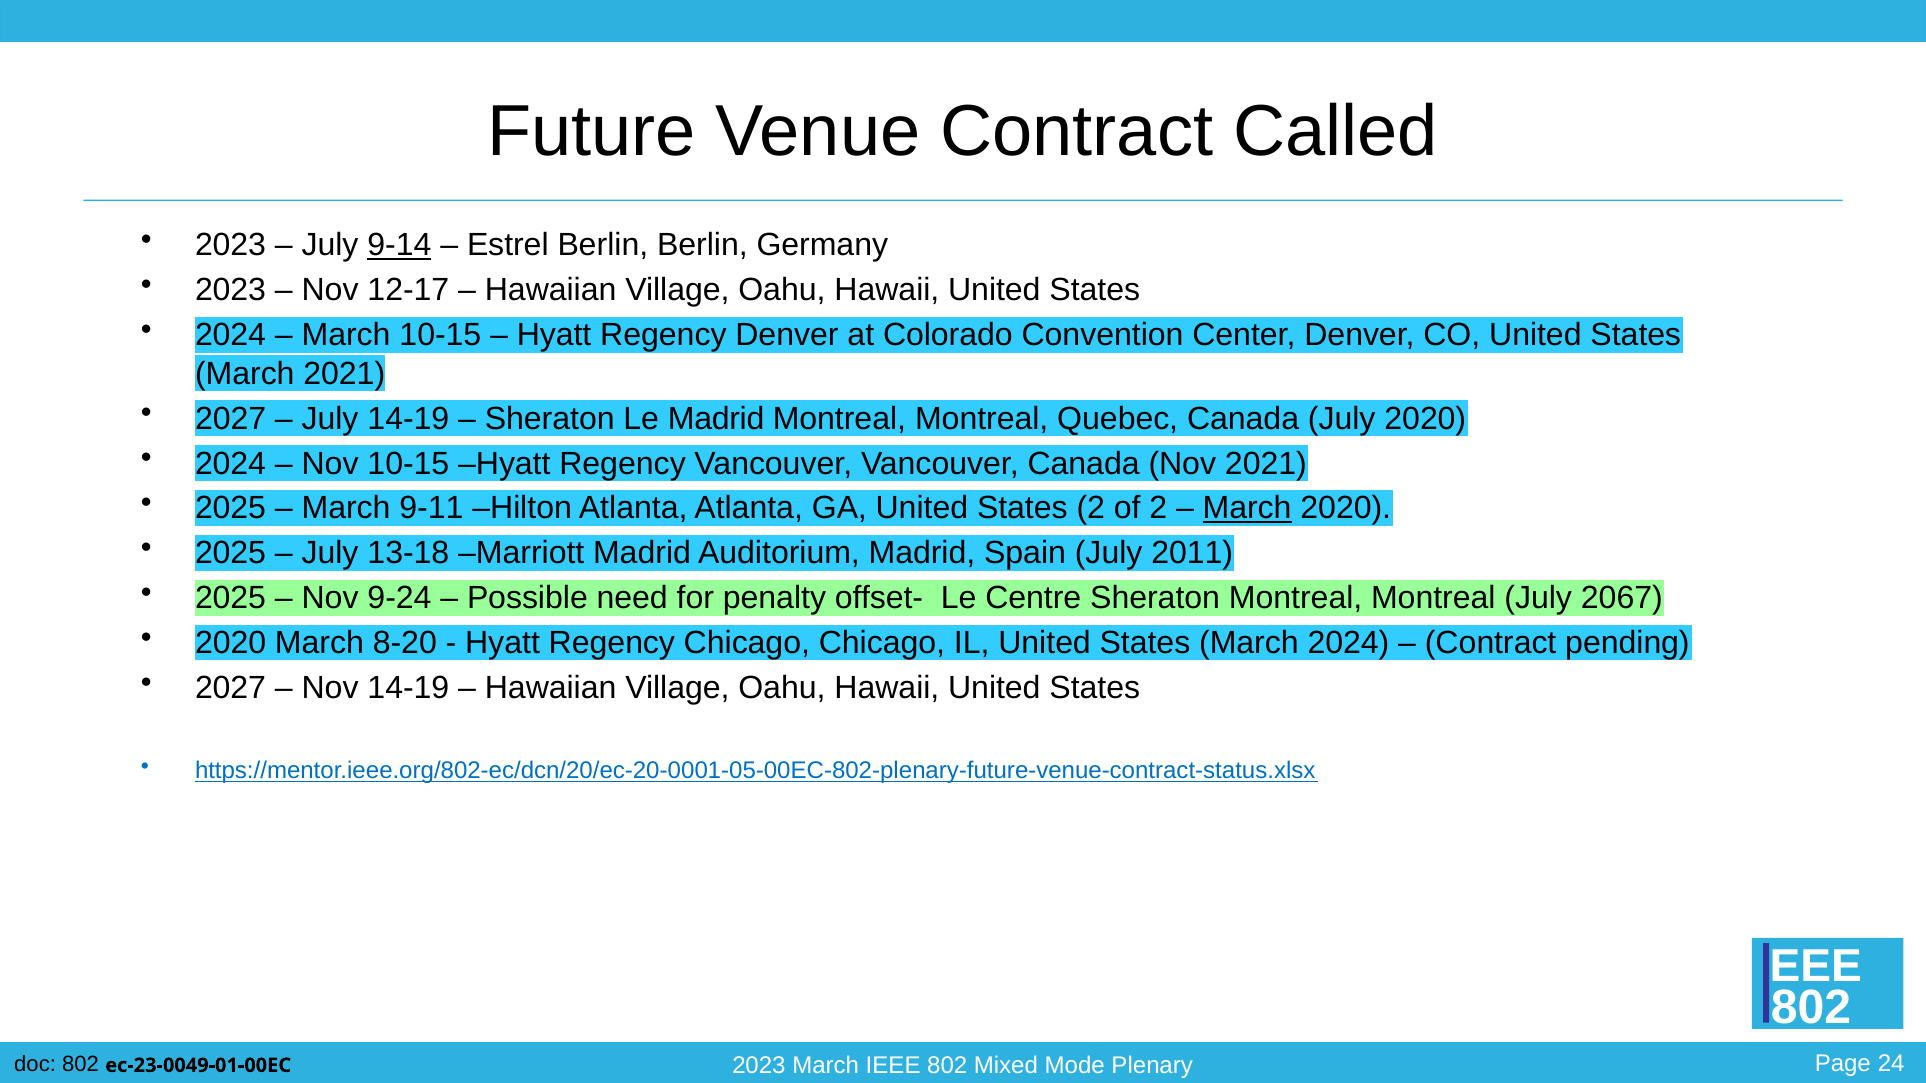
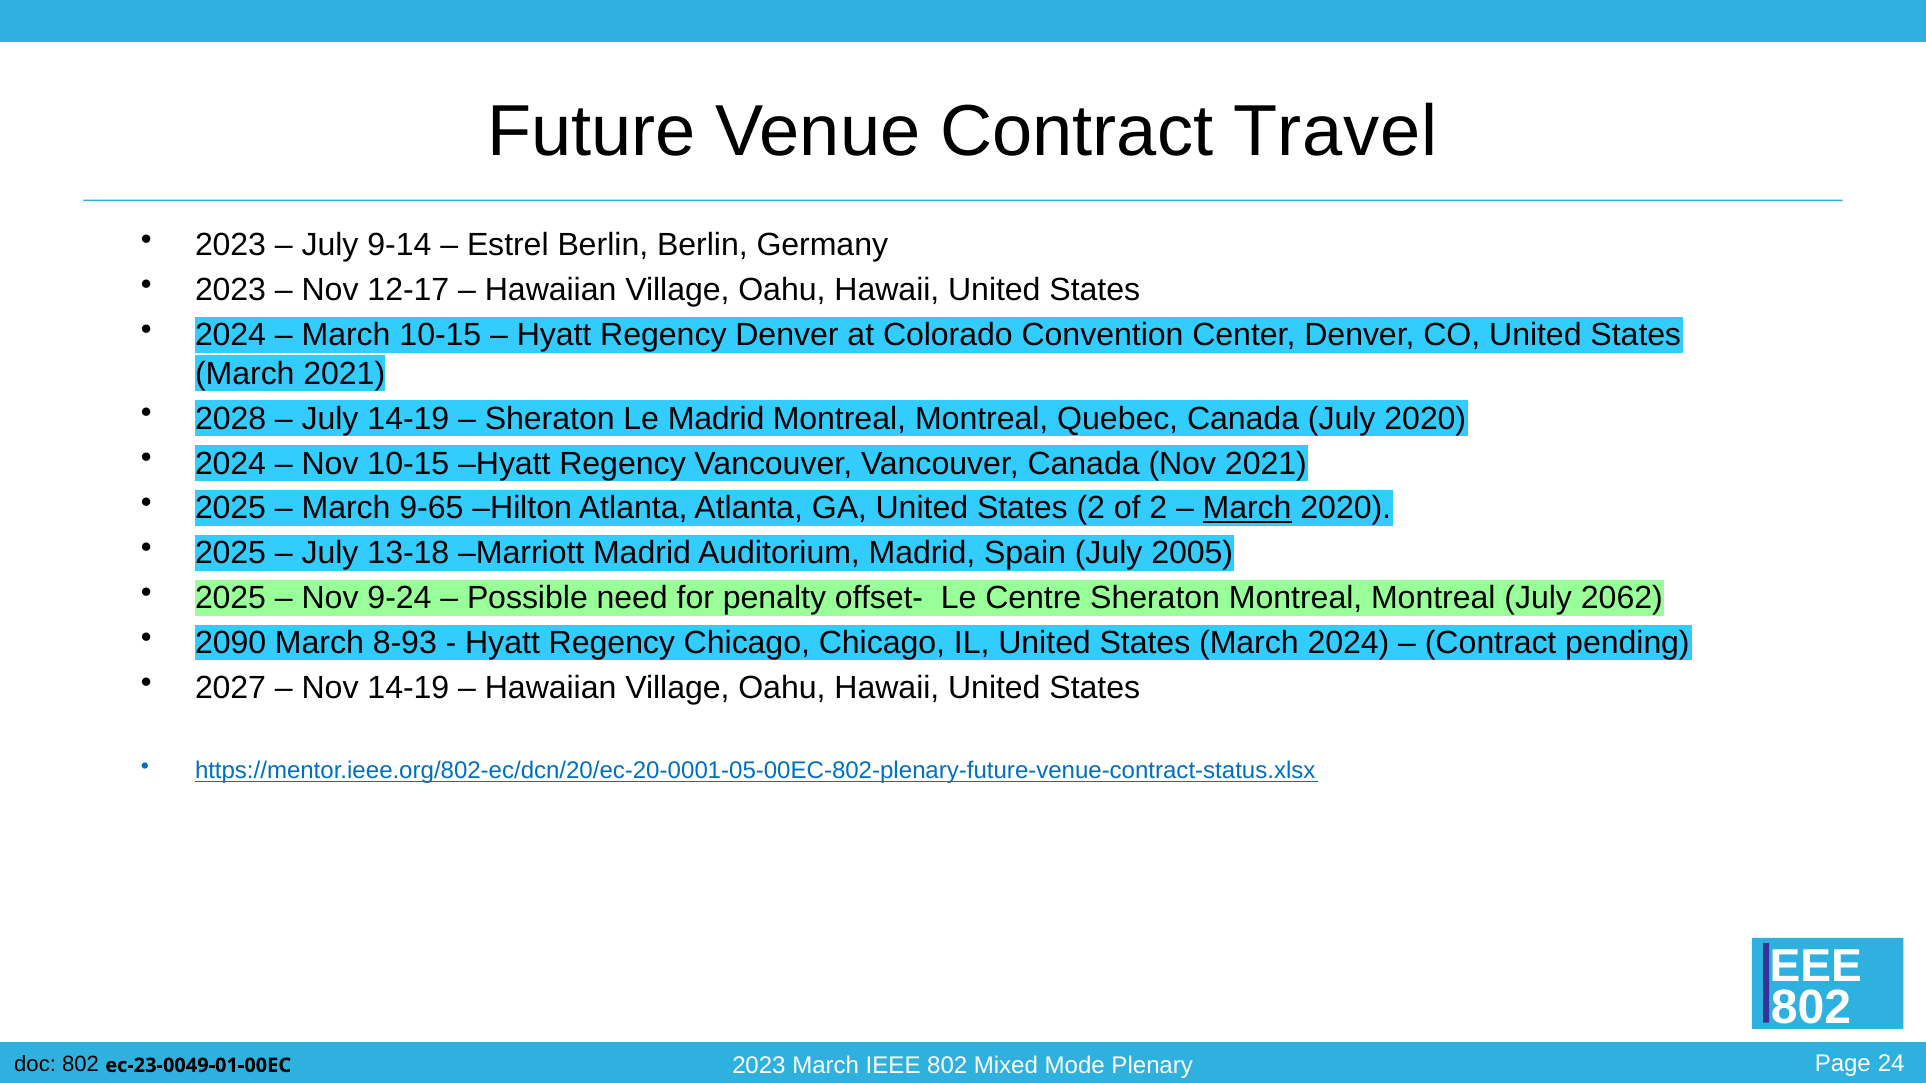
Called: Called -> Travel
9-14 underline: present -> none
2027 at (231, 419): 2027 -> 2028
9-11: 9-11 -> 9-65
2011: 2011 -> 2005
2067: 2067 -> 2062
2020 at (231, 643): 2020 -> 2090
8-20: 8-20 -> 8-93
